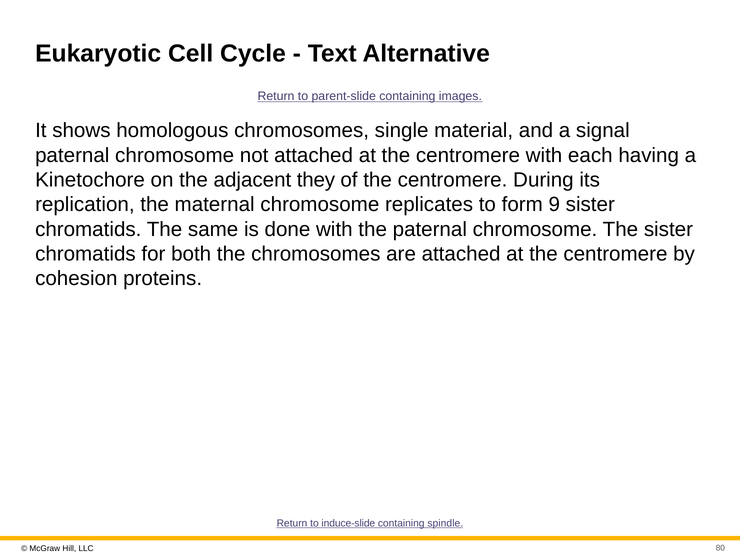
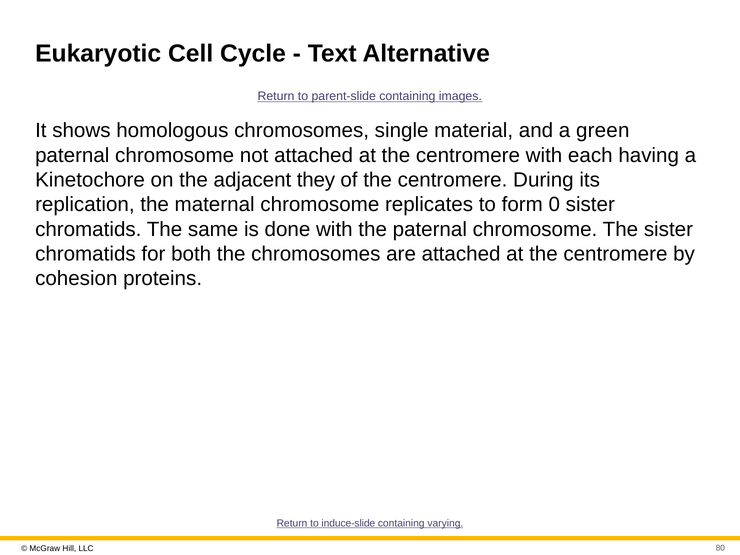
signal: signal -> green
9: 9 -> 0
spindle: spindle -> varying
